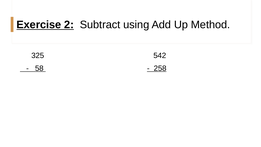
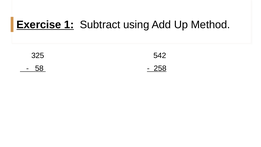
2: 2 -> 1
